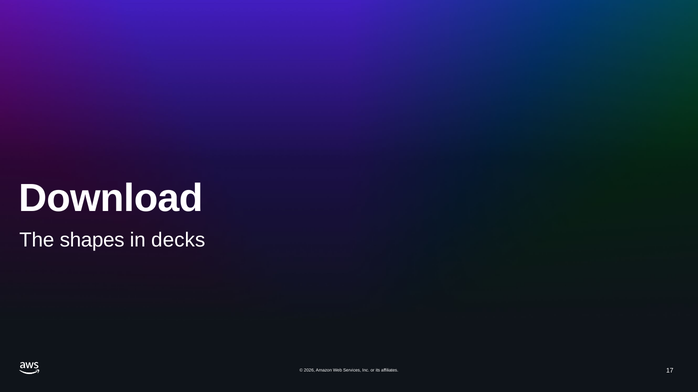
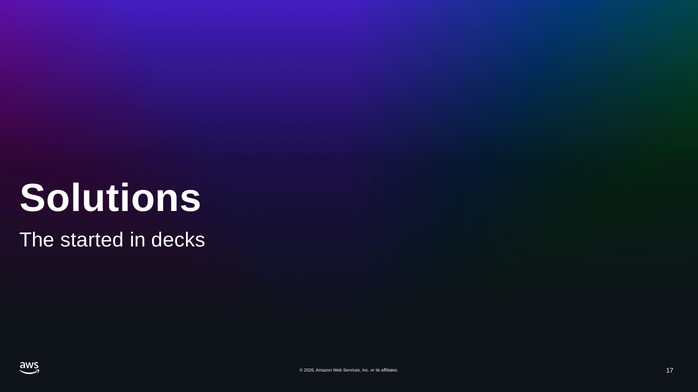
Download: Download -> Solutions
shapes: shapes -> started
